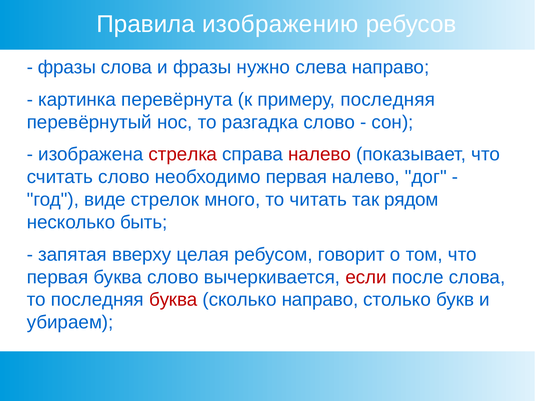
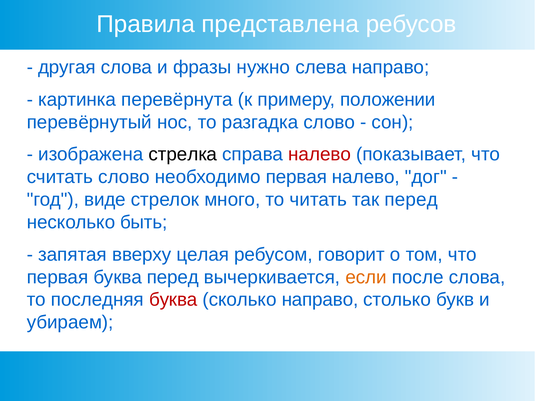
изображению: изображению -> представлена
фразы at (67, 67): фразы -> другая
примеру последняя: последняя -> положении
стрелка colour: red -> black
так рядом: рядом -> перед
буква слово: слово -> перед
если colour: red -> orange
